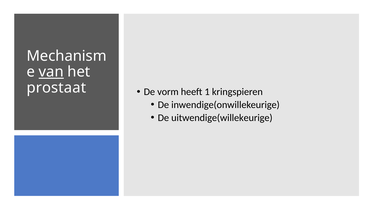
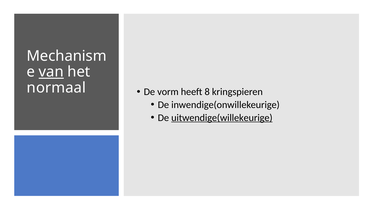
prostaat: prostaat -> normaal
1: 1 -> 8
uitwendige(willekeurige underline: none -> present
